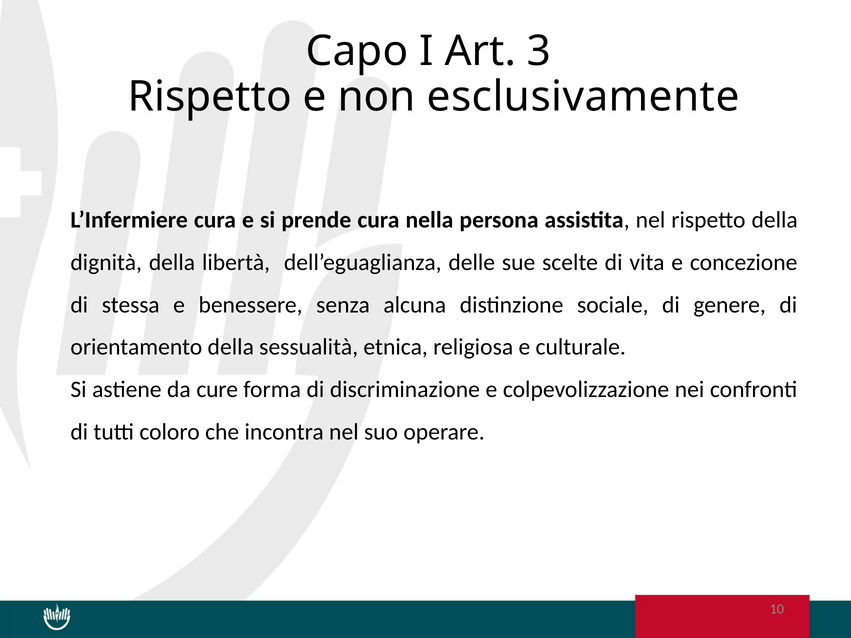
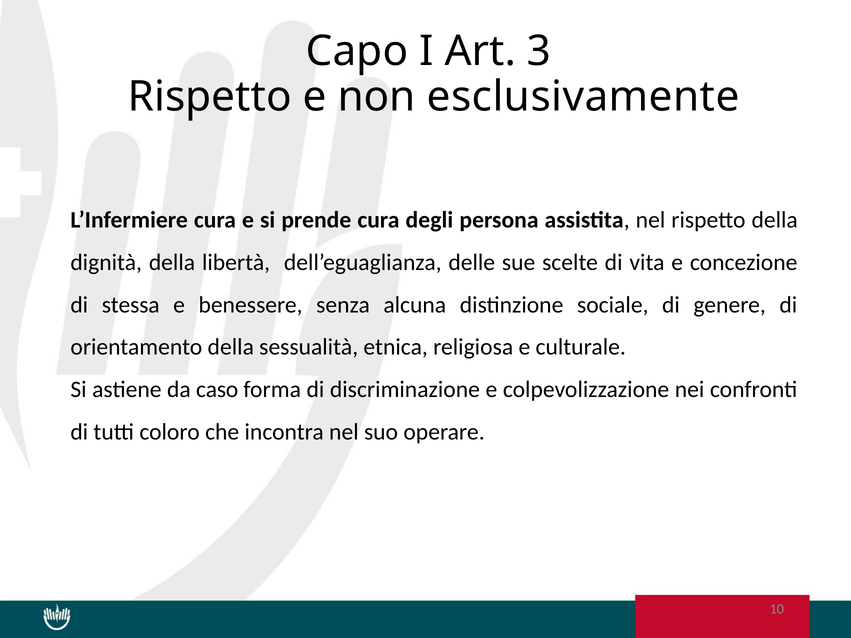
nella: nella -> degli
cure: cure -> caso
